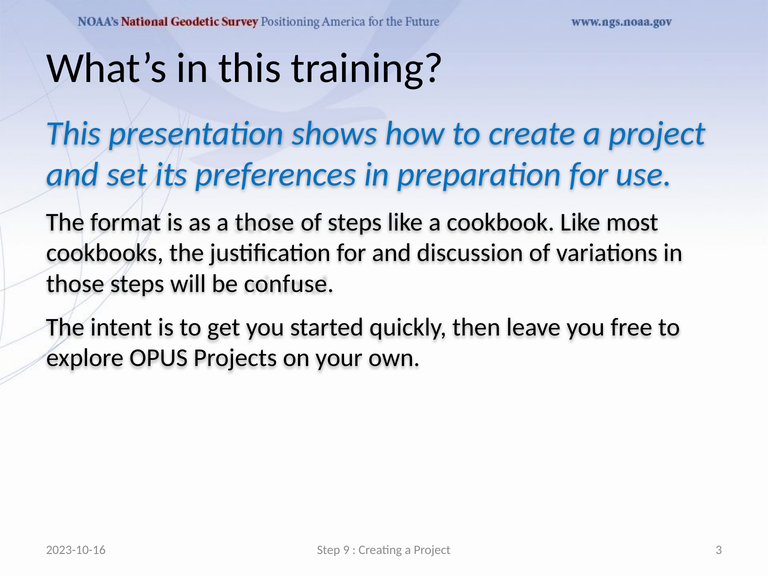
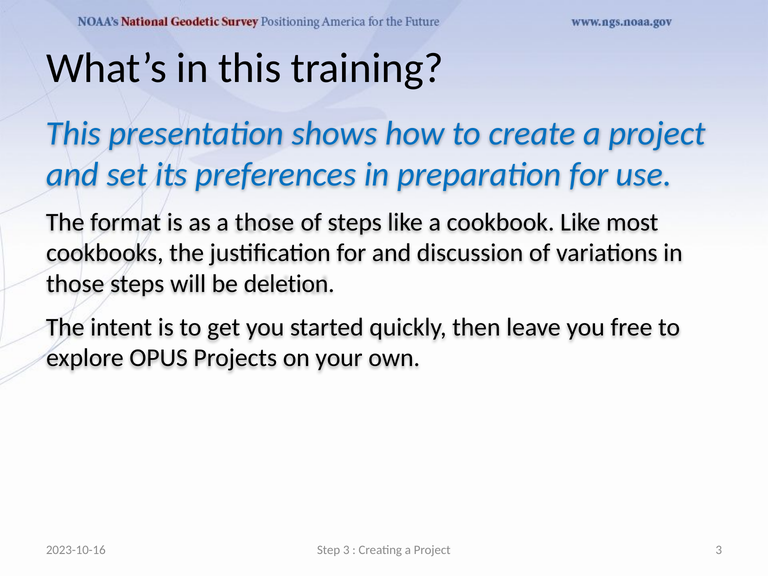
confuse: confuse -> deletion
Step 9: 9 -> 3
